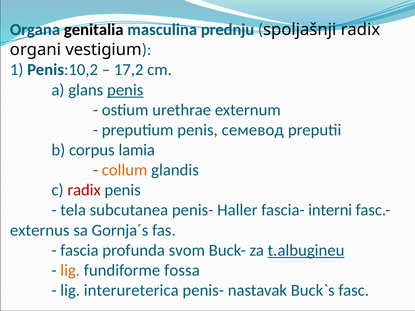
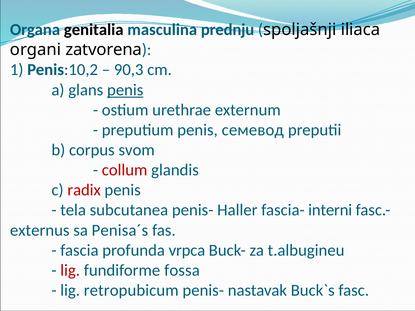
spoljašnji radix: radix -> iliaca
vestigium: vestigium -> zatvorena
17,2: 17,2 -> 90,3
lamia: lamia -> svom
collum colour: orange -> red
Gornja´s: Gornja´s -> Penisa´s
svom: svom -> vrpca
t.albugineu underline: present -> none
lig at (70, 270) colour: orange -> red
interureterica: interureterica -> retropubicum
